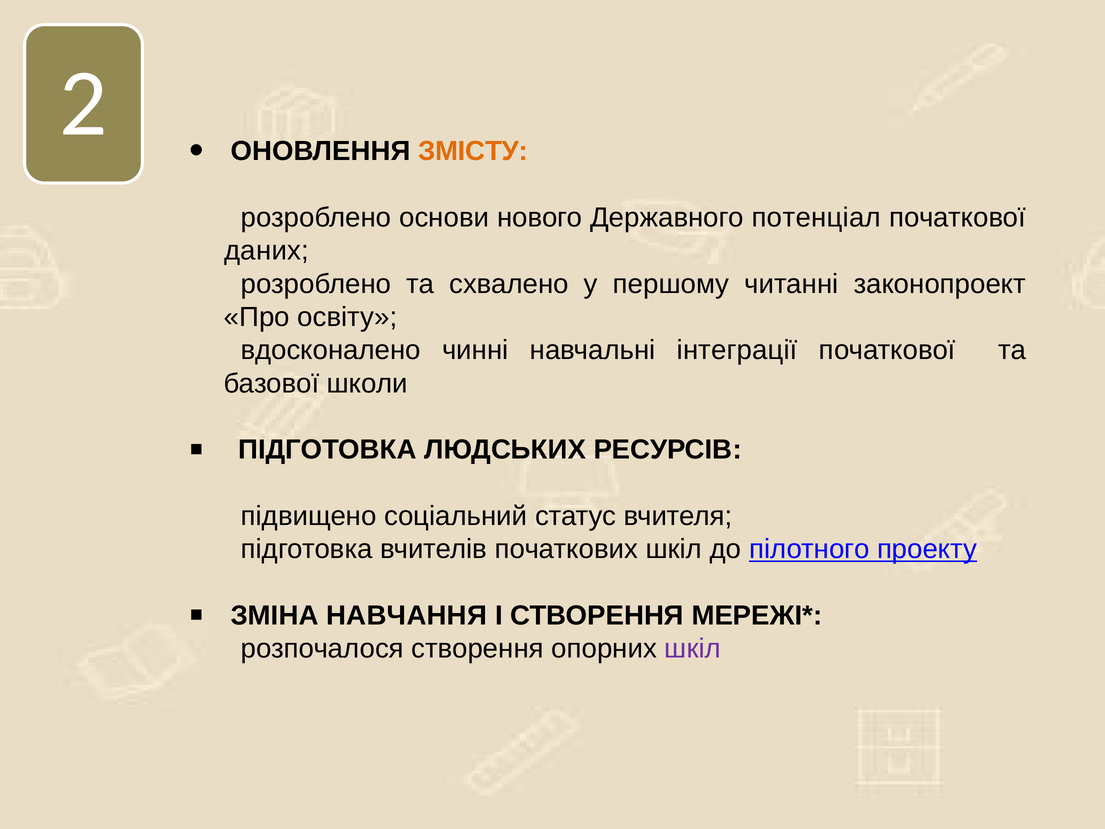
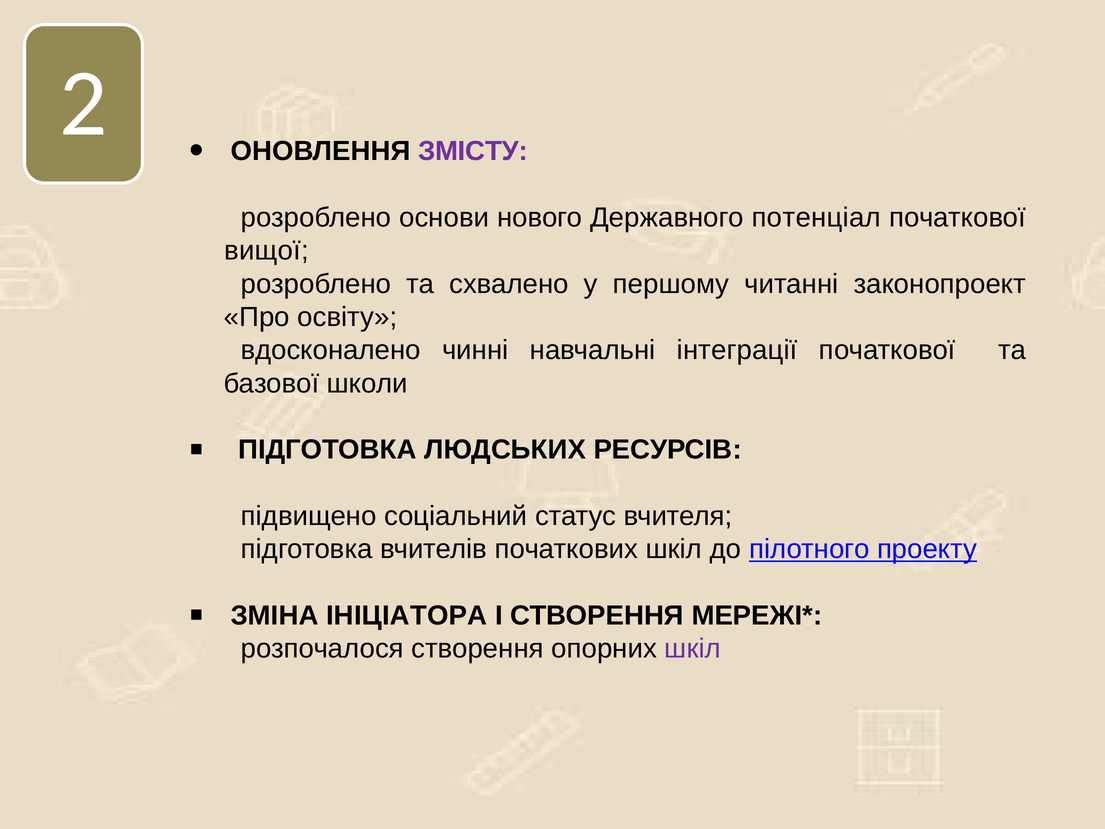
ЗМІСТУ colour: orange -> purple
даних: даних -> вищої
НАВЧАННЯ: НАВЧАННЯ -> ІНІЦІАТОРА
